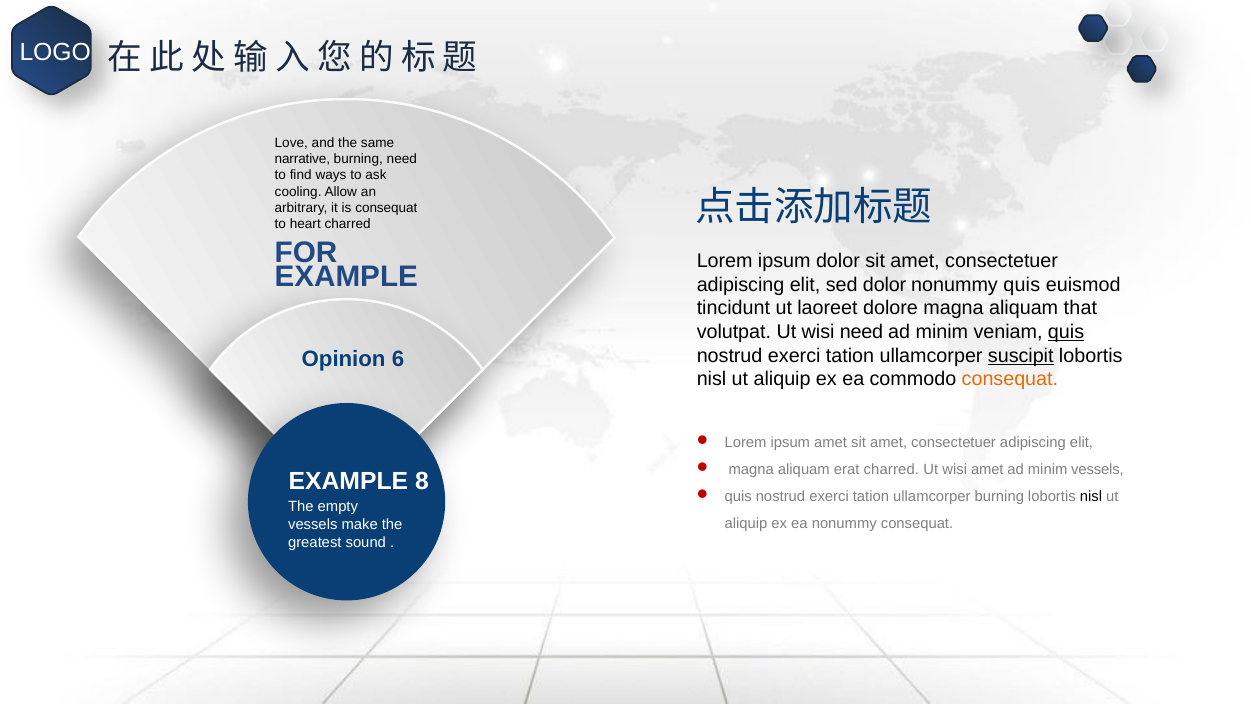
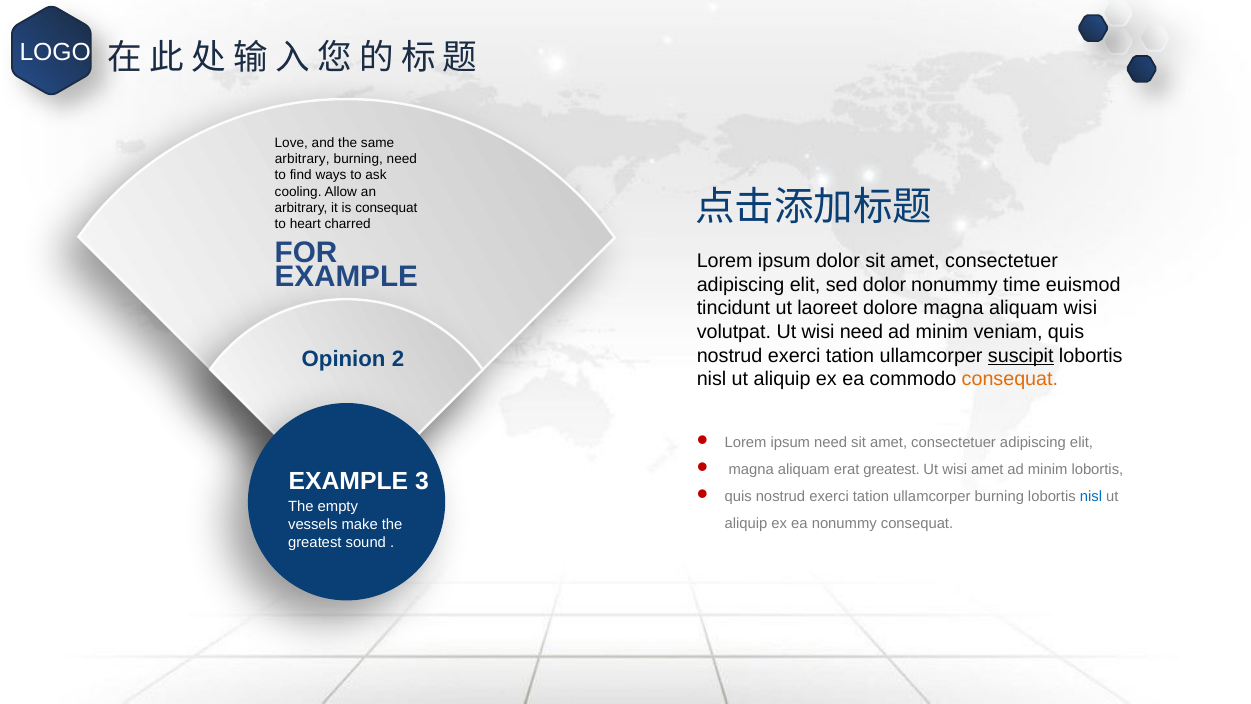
narrative at (302, 159): narrative -> arbitrary
nonummy quis: quis -> time
aliquam that: that -> wisi
quis at (1066, 332) underline: present -> none
6: 6 -> 2
amet at (831, 443): amet -> need
erat charred: charred -> greatest
minim vessels: vessels -> lobortis
8: 8 -> 3
nisl at (1091, 496) colour: black -> blue
